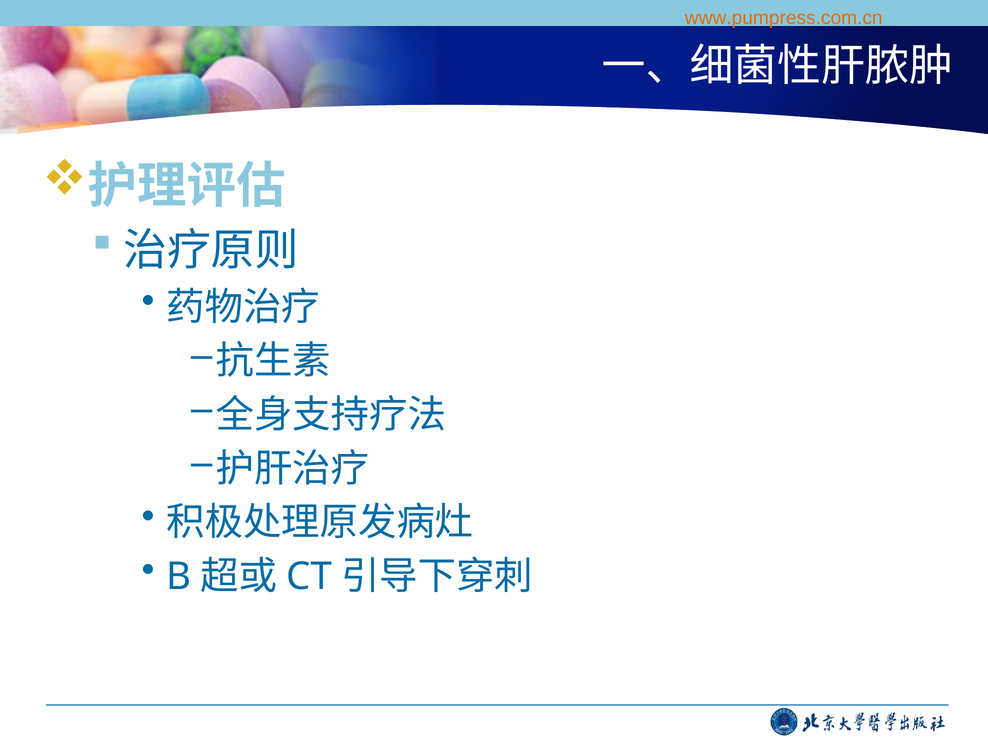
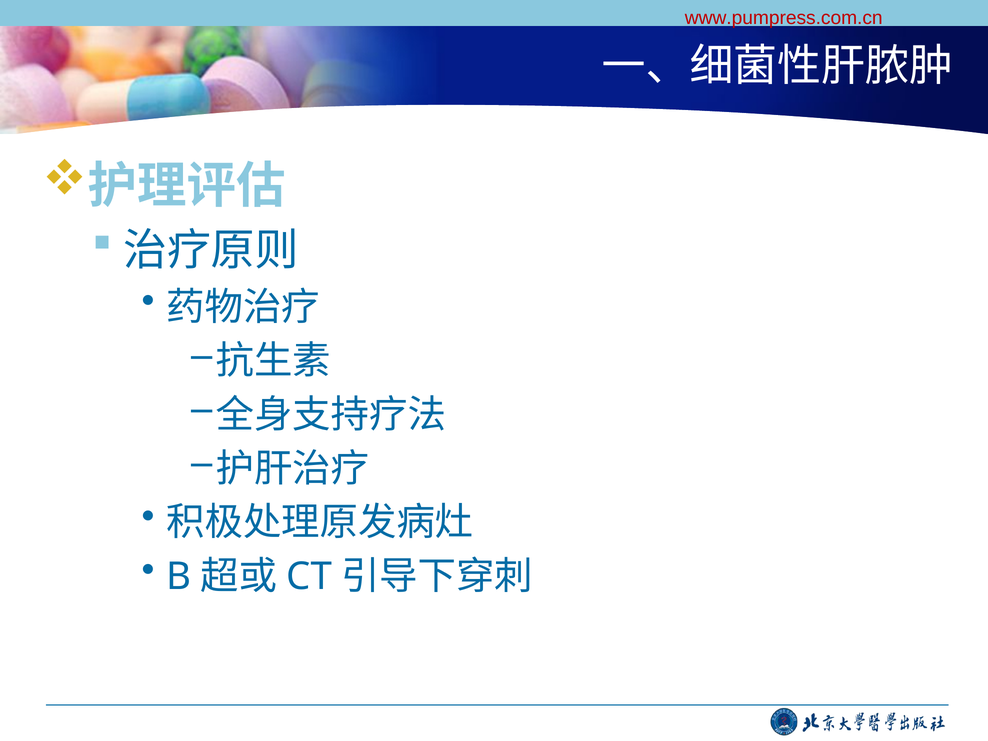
www.pumpress.com.cn colour: orange -> red
